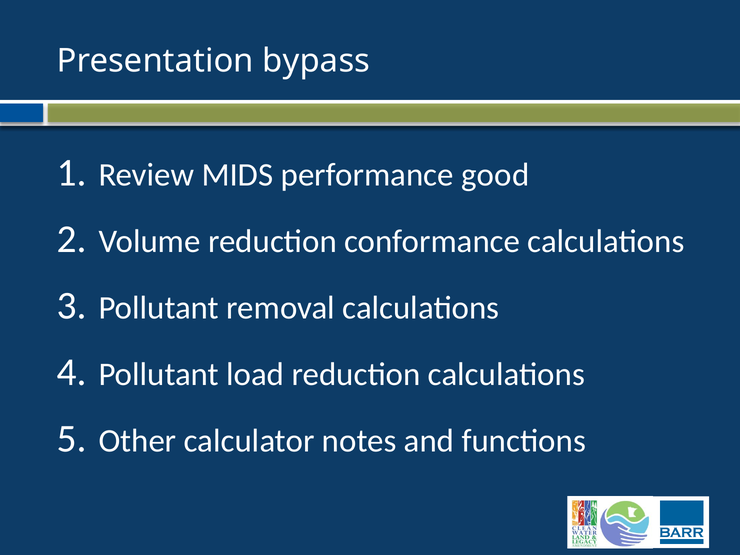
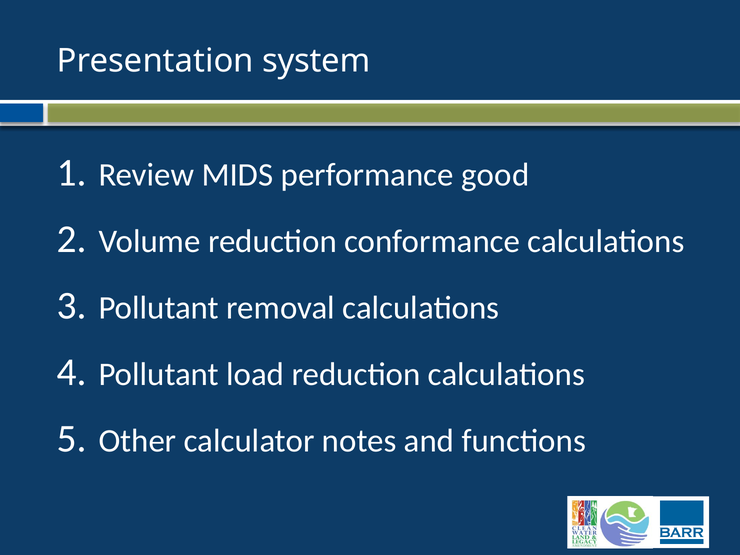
bypass: bypass -> system
